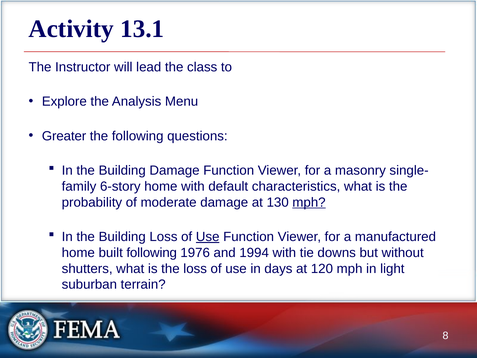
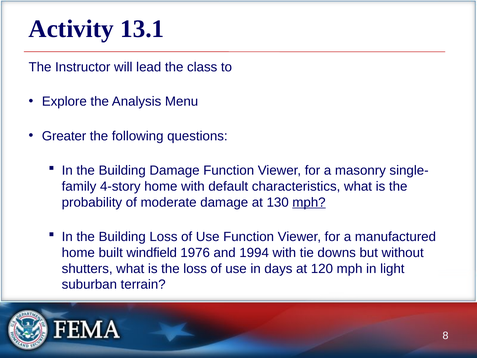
6-story: 6-story -> 4-story
Use at (208, 237) underline: present -> none
built following: following -> windfield
